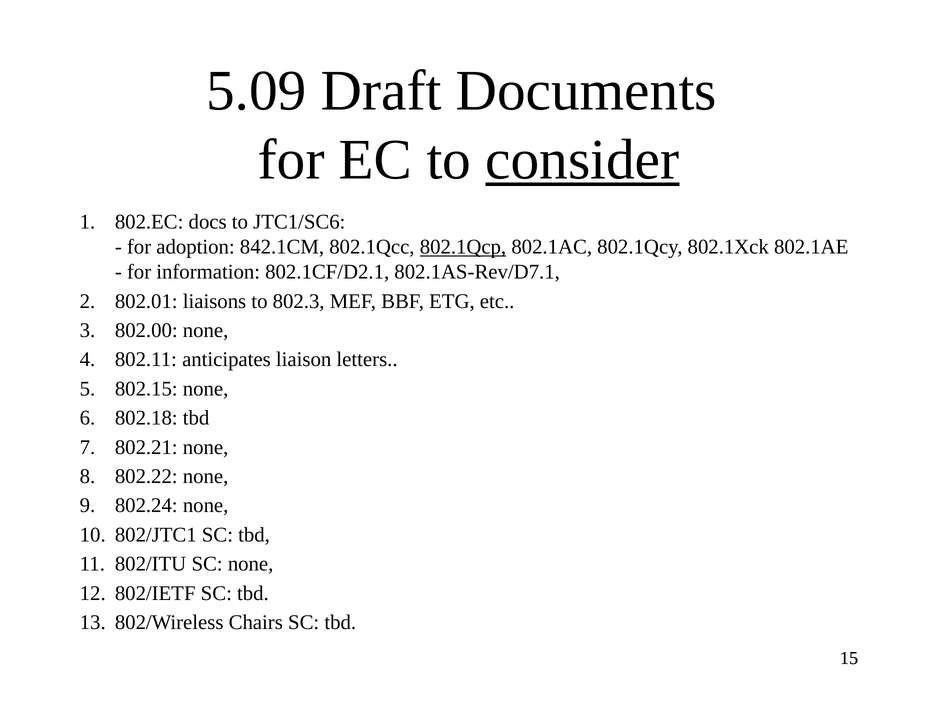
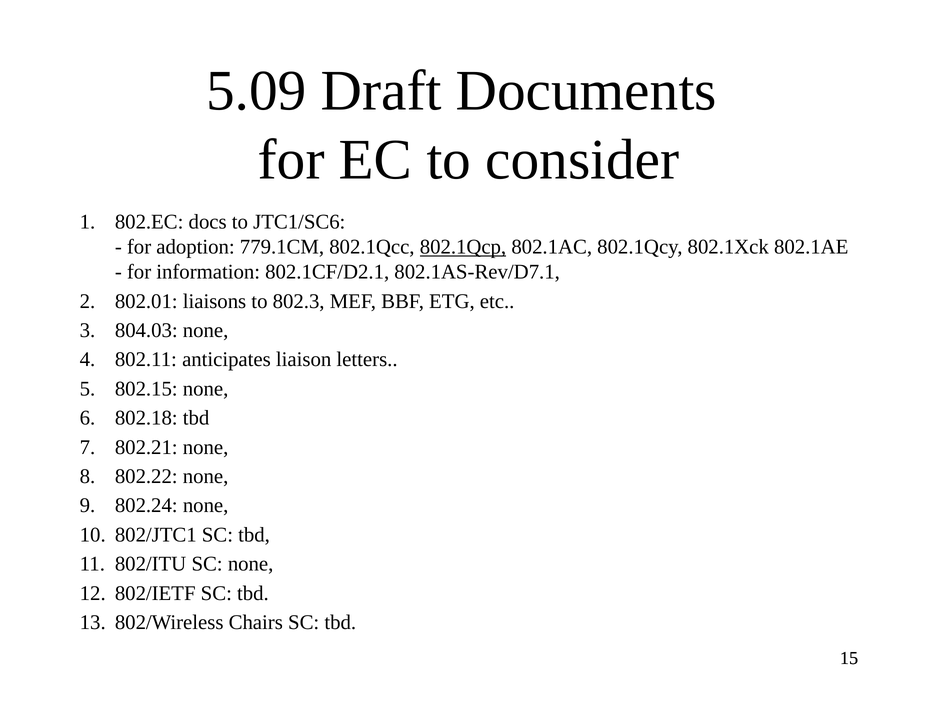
consider underline: present -> none
842.1CM: 842.1CM -> 779.1CM
802.00: 802.00 -> 804.03
